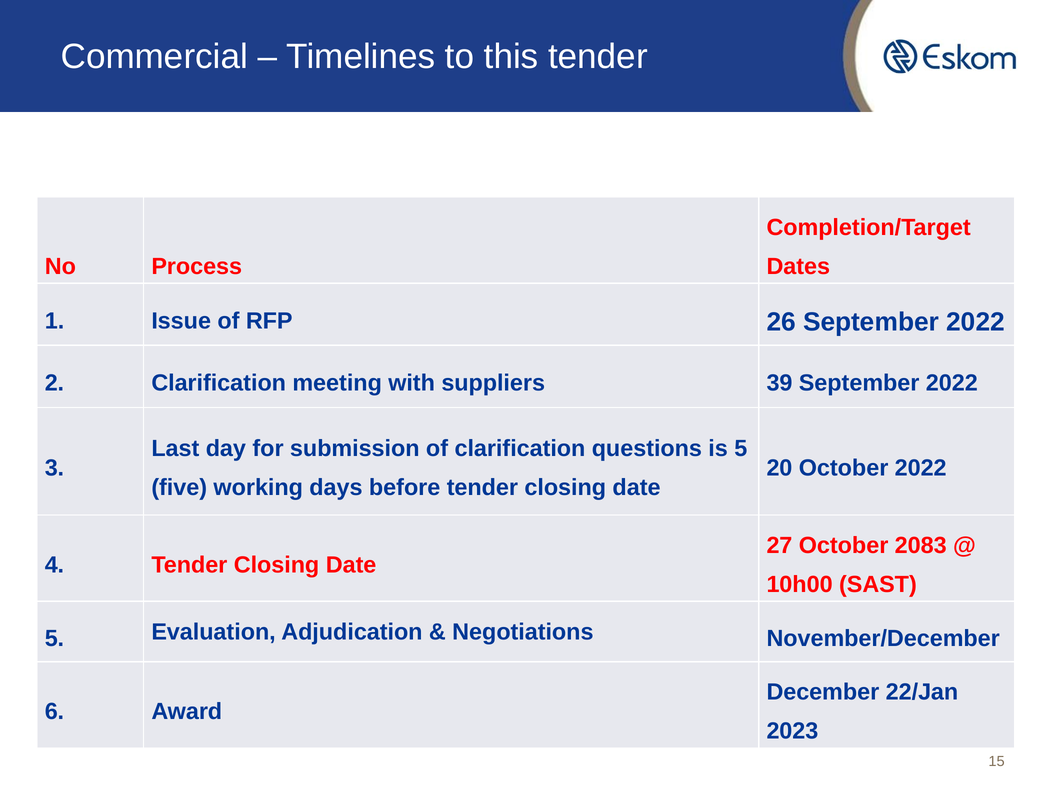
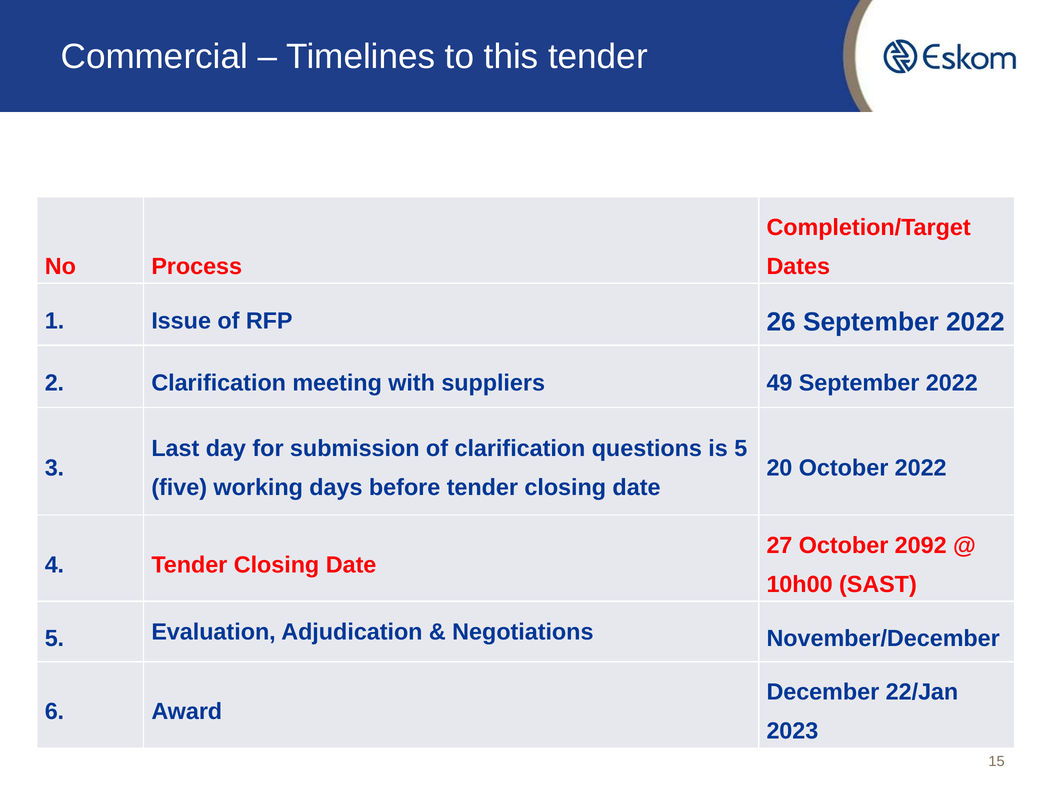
39: 39 -> 49
2083: 2083 -> 2092
